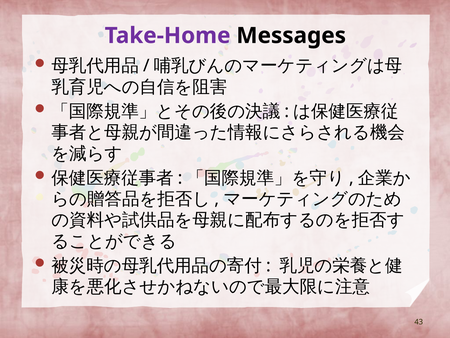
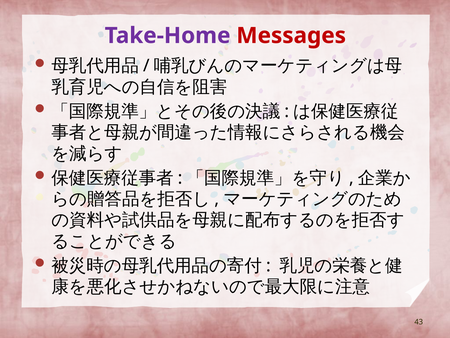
Messages colour: black -> red
